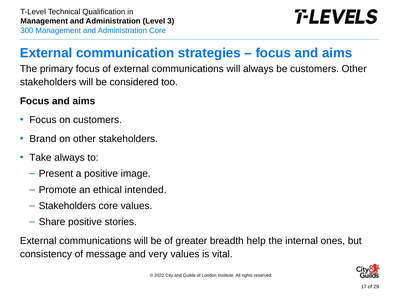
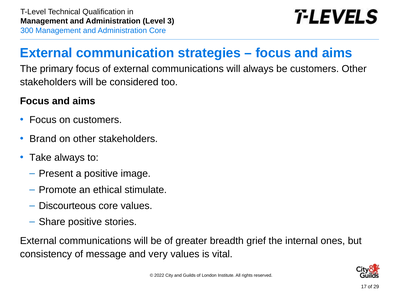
intended: intended -> stimulate
Stakeholders at (67, 205): Stakeholders -> Discourteous
help: help -> grief
